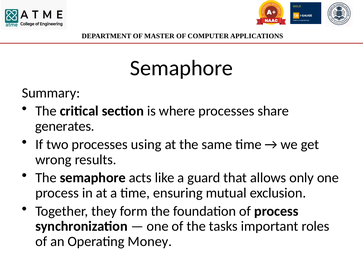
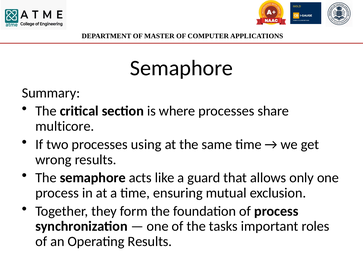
generates: generates -> multicore
Operating Money: Money -> Results
